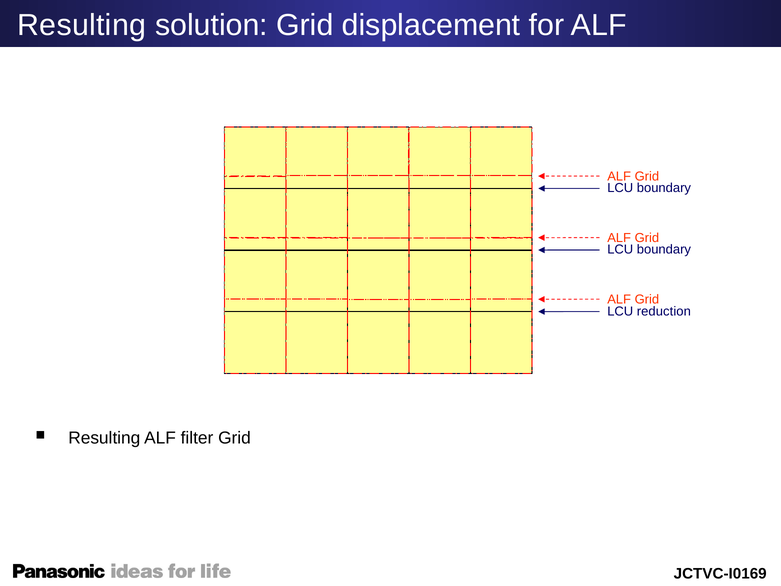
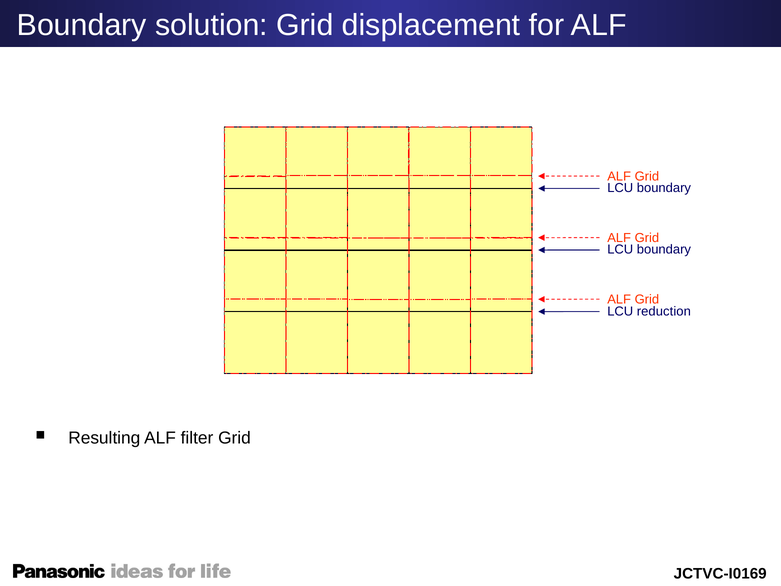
Resulting at (82, 25): Resulting -> Boundary
